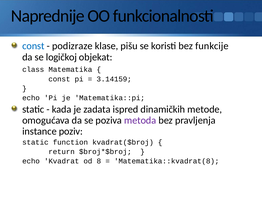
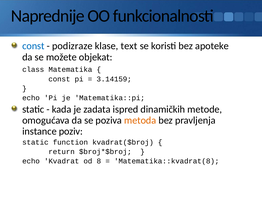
pišu: pišu -> text
funkcije: funkcije -> apoteke
logičkoj: logičkoj -> možete
metoda colour: purple -> orange
